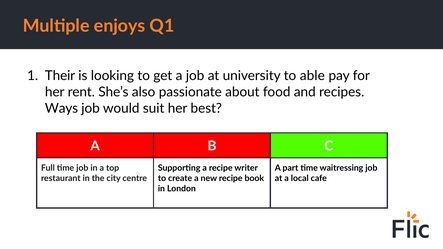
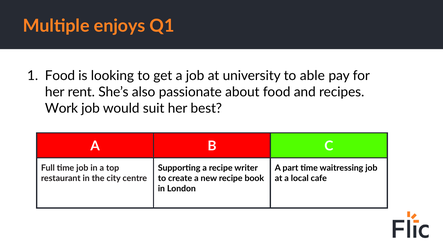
Their at (60, 76): Their -> Food
Ways: Ways -> Work
